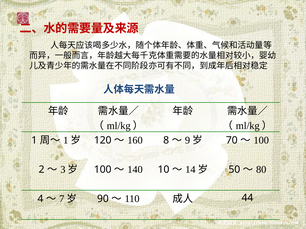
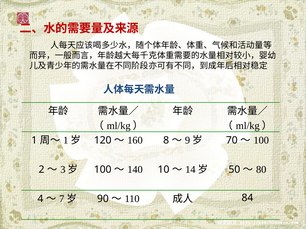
44: 44 -> 84
